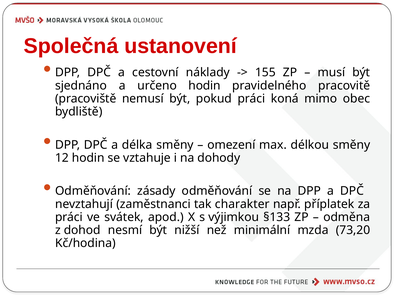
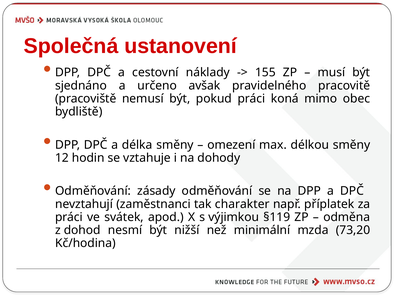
určeno hodin: hodin -> avšak
§133: §133 -> §119
